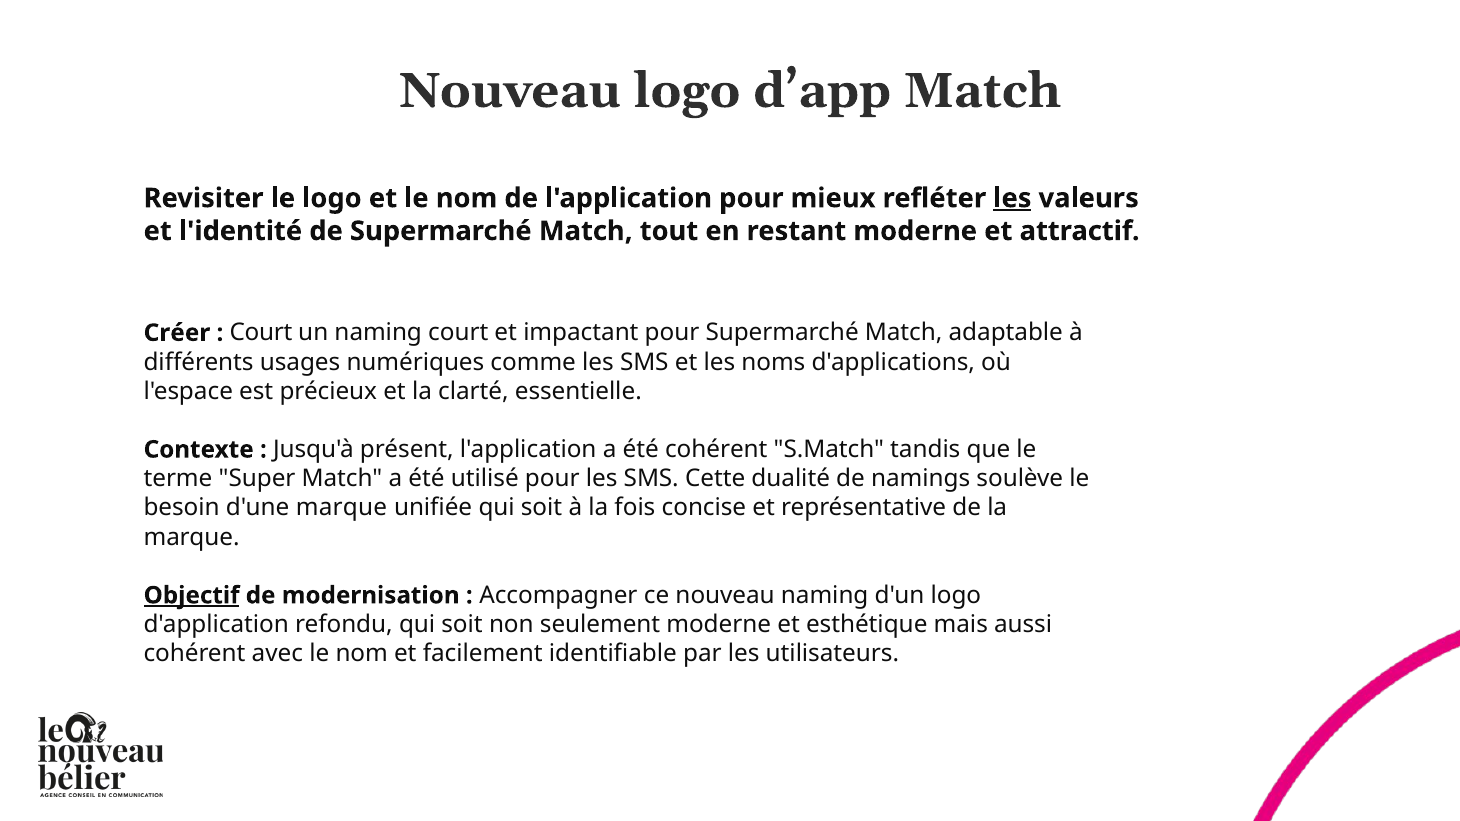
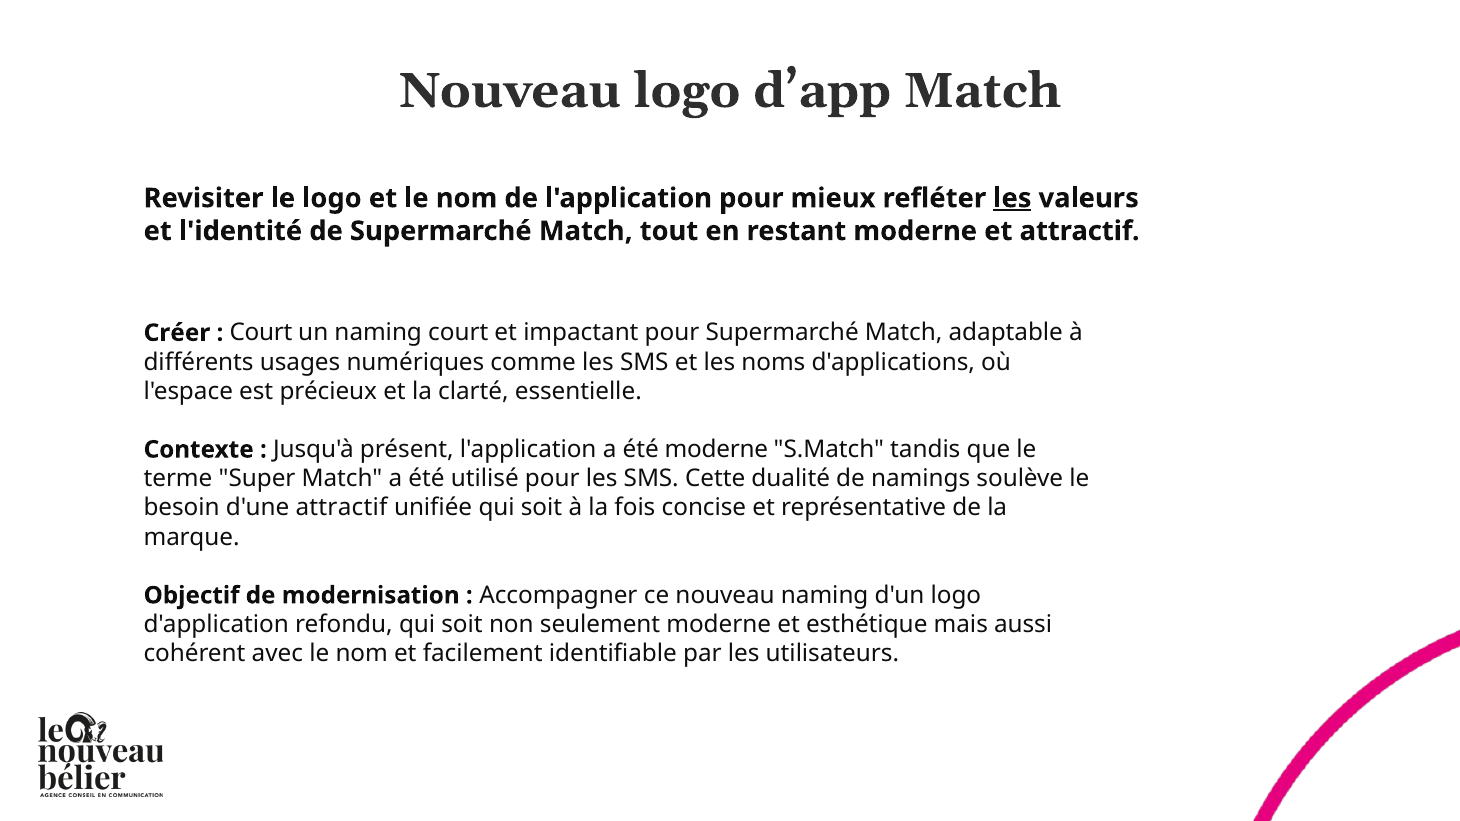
été cohérent: cohérent -> moderne
d'une marque: marque -> attractif
Objectif underline: present -> none
